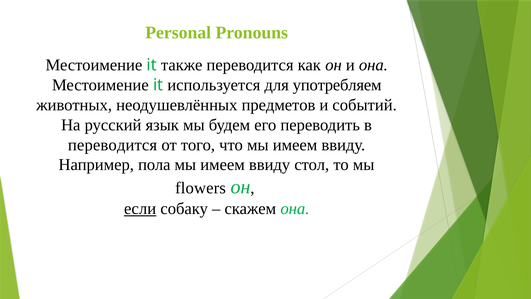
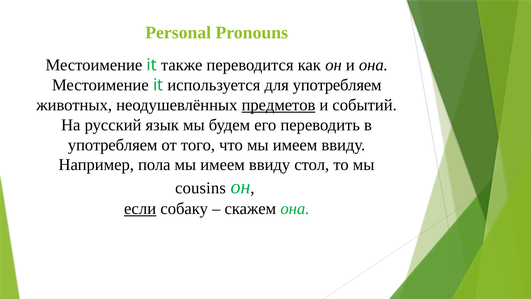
предметов underline: none -> present
переводится at (113, 145): переводится -> употребляем
flowers: flowers -> cousins
